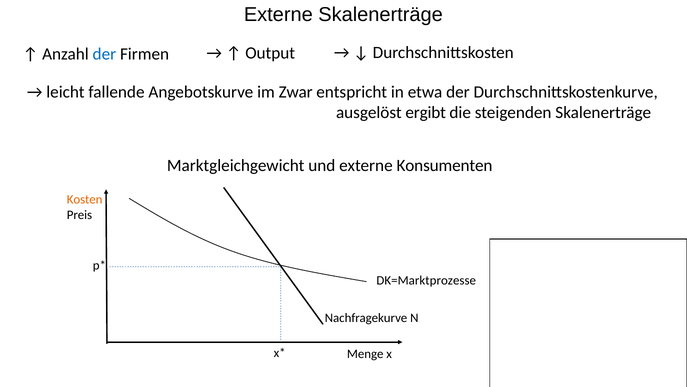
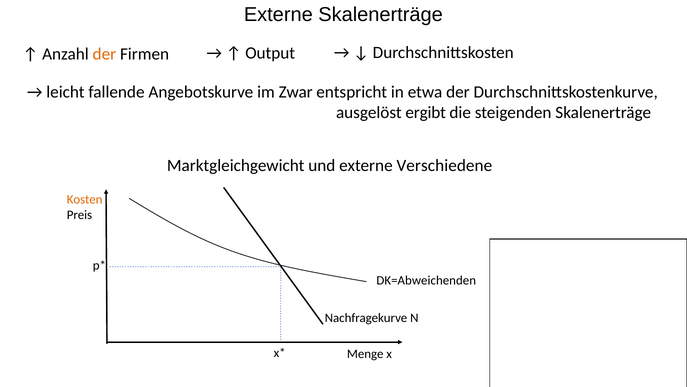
der at (104, 54) colour: blue -> orange
Konsumenten: Konsumenten -> Verschiedene
DK=Marktprozesse: DK=Marktprozesse -> DK=Abweichenden
